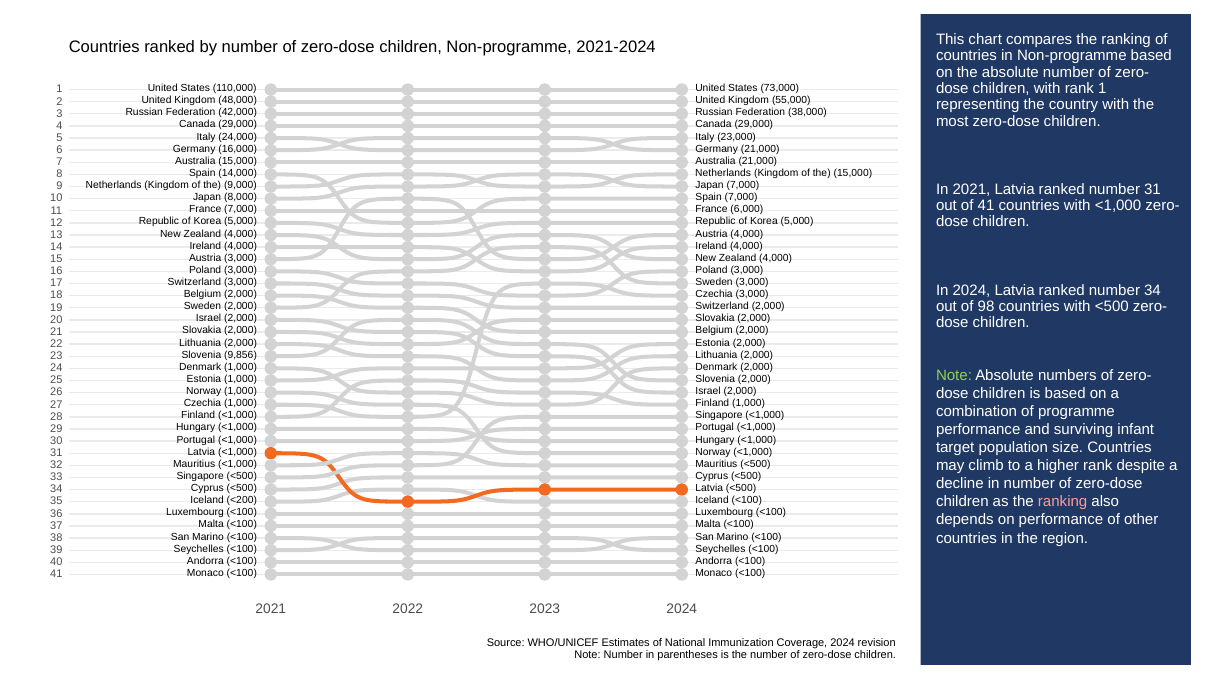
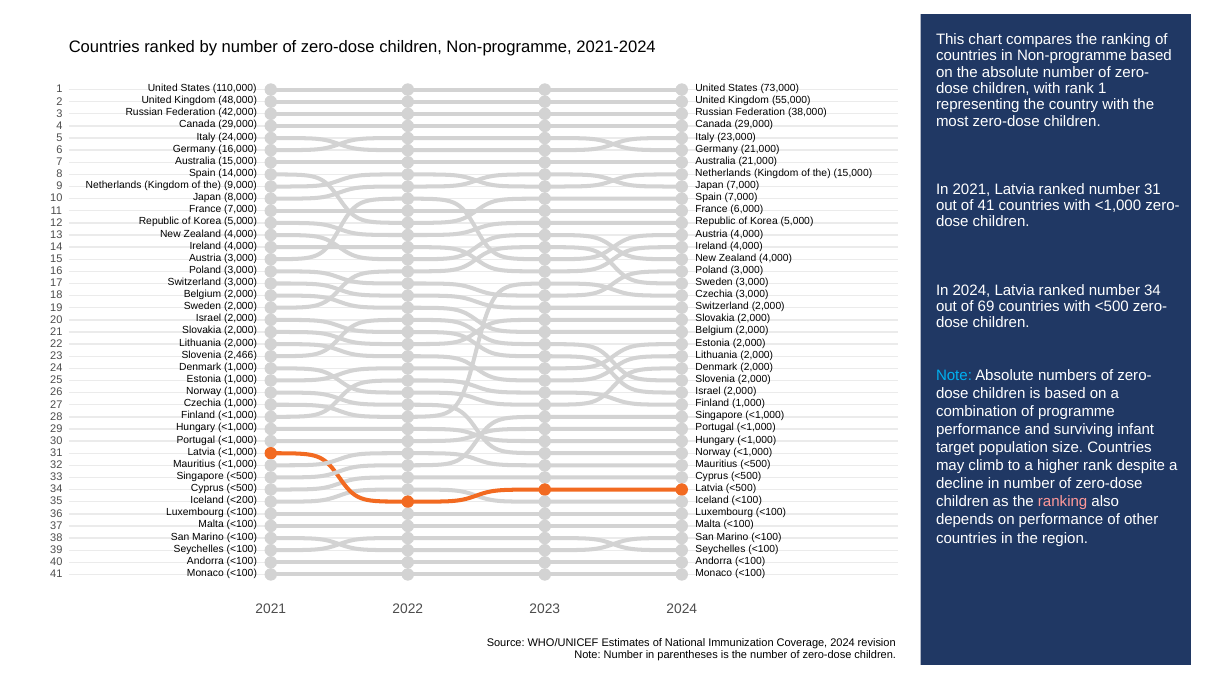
98: 98 -> 69
9,856: 9,856 -> 2,466
Note at (954, 375) colour: light green -> light blue
